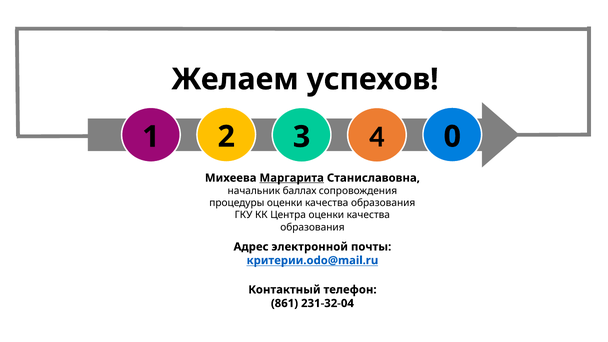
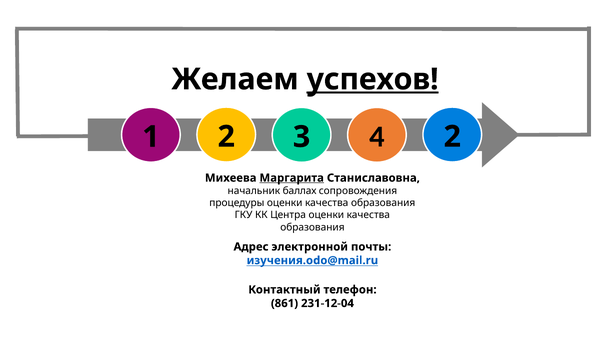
успехов underline: none -> present
4 0: 0 -> 2
критерии.odo@mail.ru: критерии.odo@mail.ru -> изучения.odo@mail.ru
231-32-04: 231-32-04 -> 231-12-04
